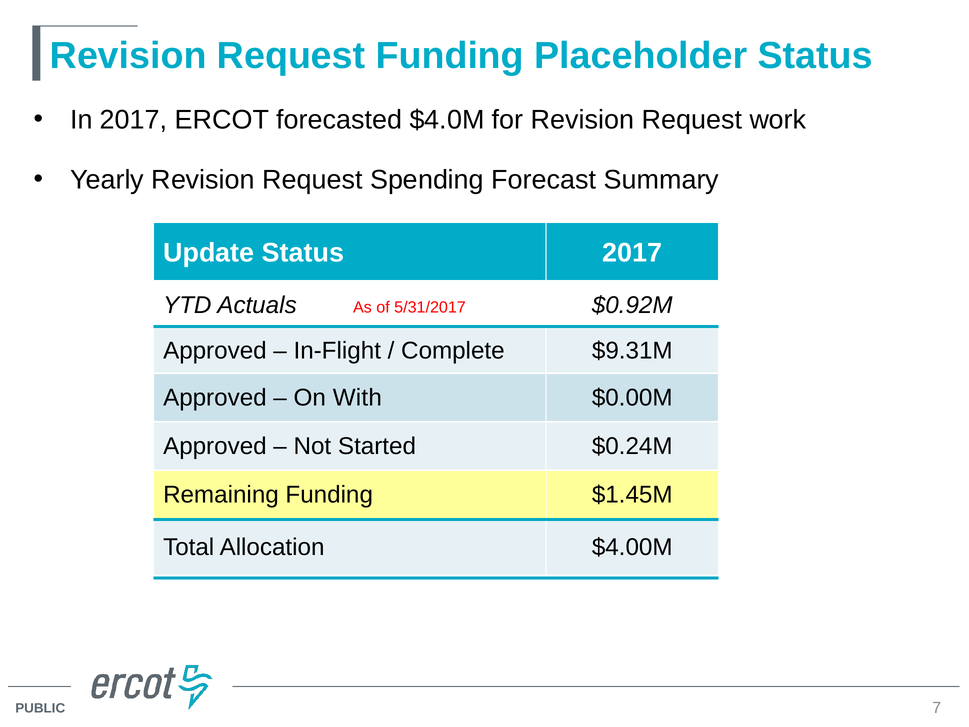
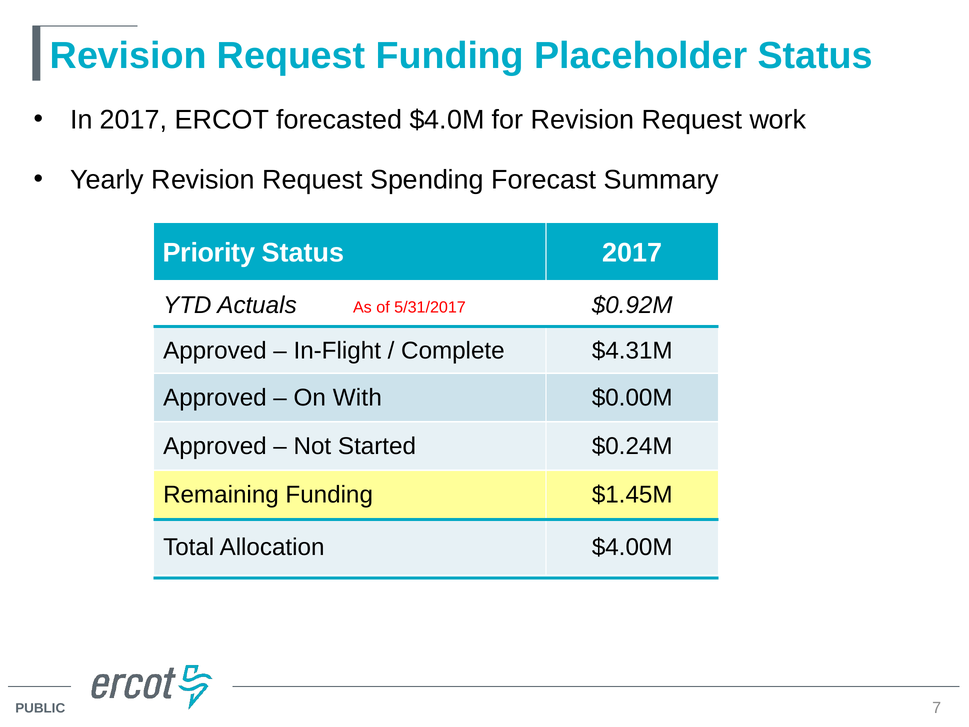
Update: Update -> Priority
$9.31M: $9.31M -> $4.31M
